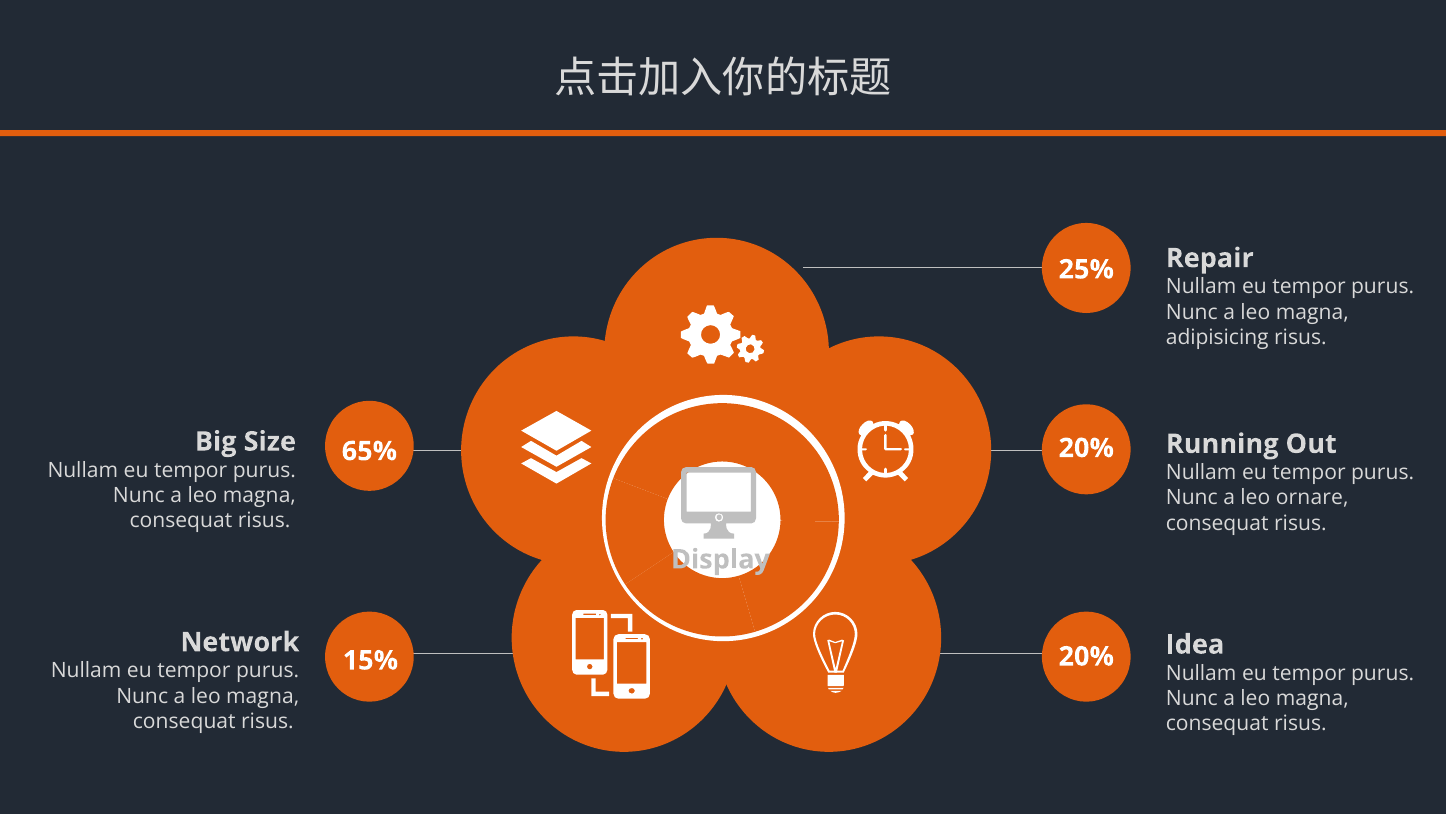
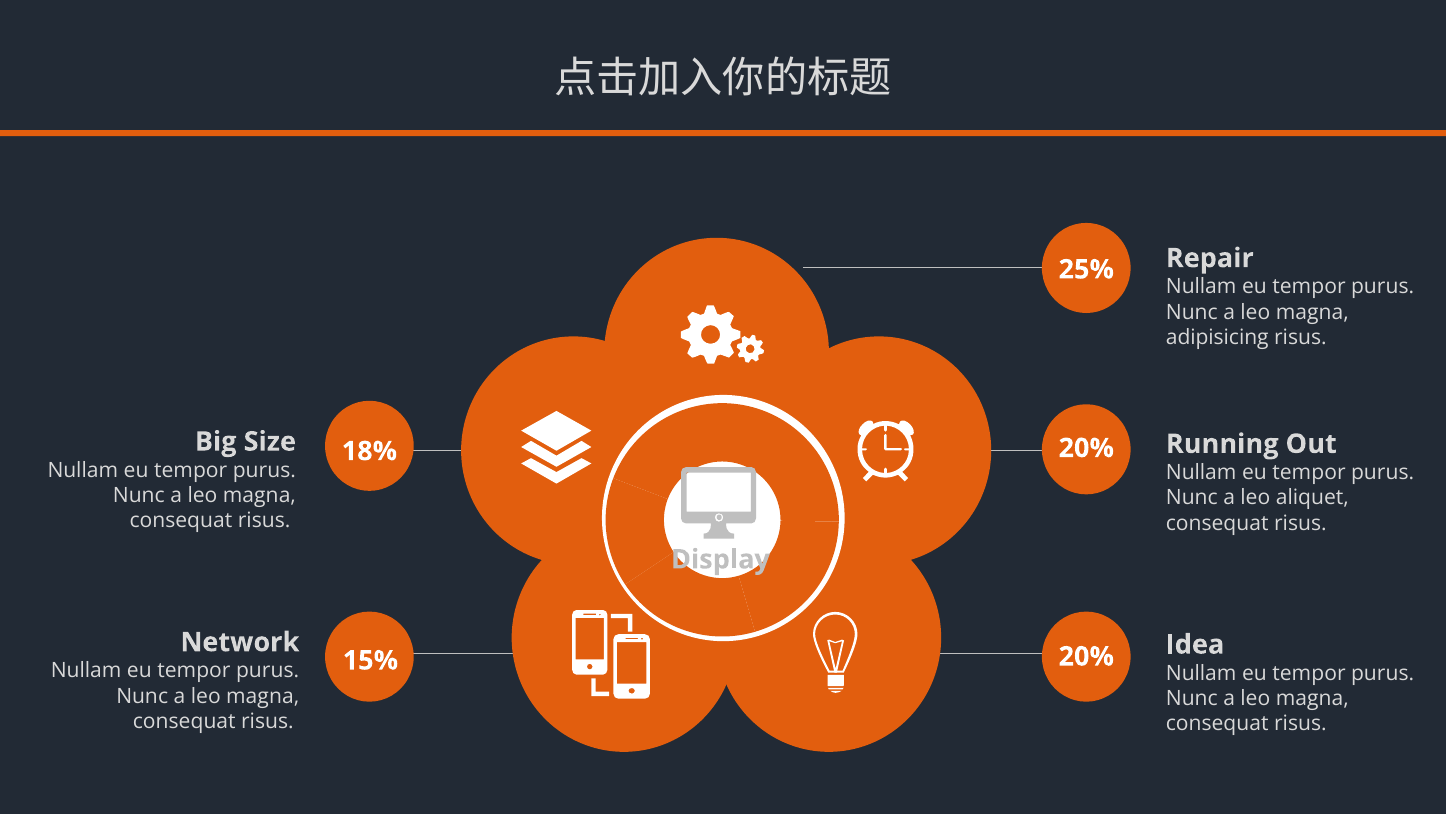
65%: 65% -> 18%
ornare: ornare -> aliquet
